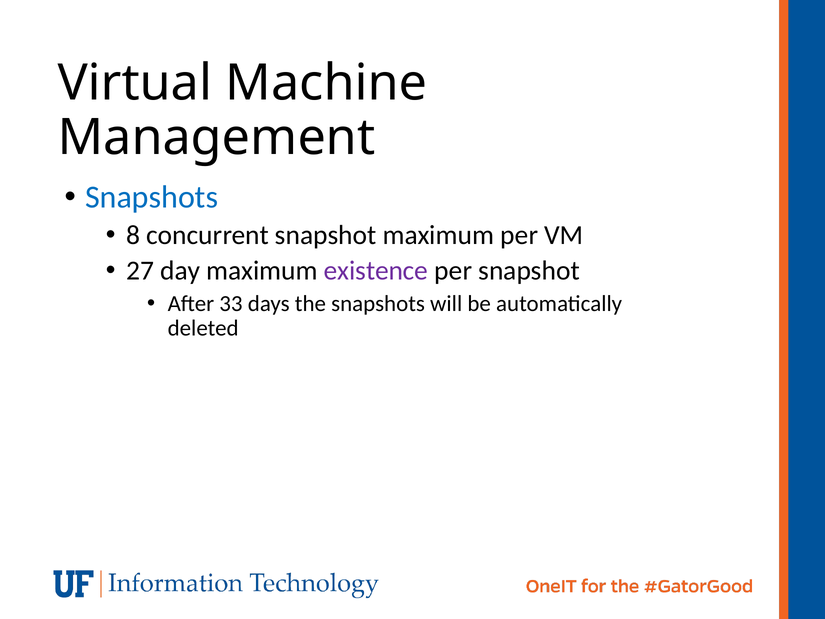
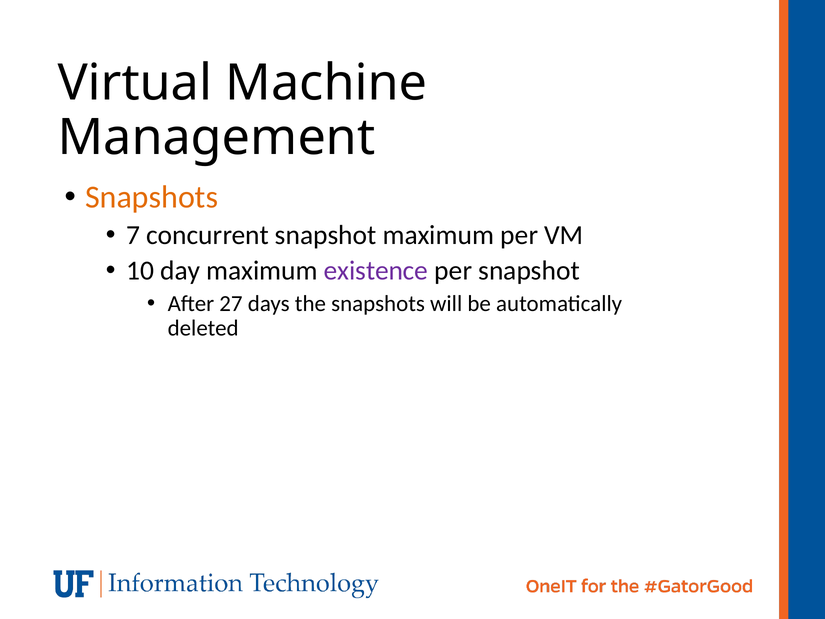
Snapshots at (152, 197) colour: blue -> orange
8: 8 -> 7
27: 27 -> 10
33: 33 -> 27
